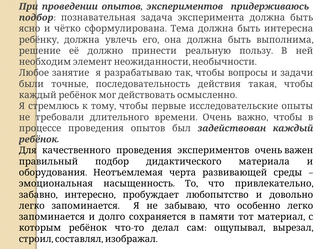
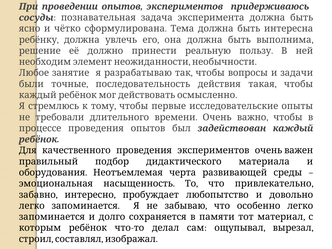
подбор at (36, 18): подбор -> сосуды
